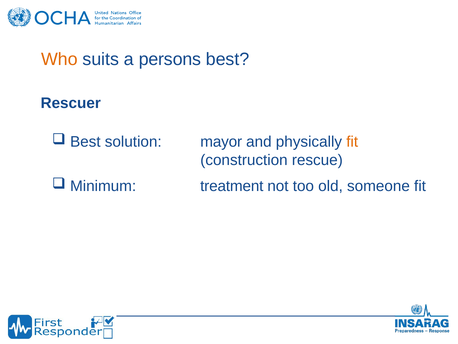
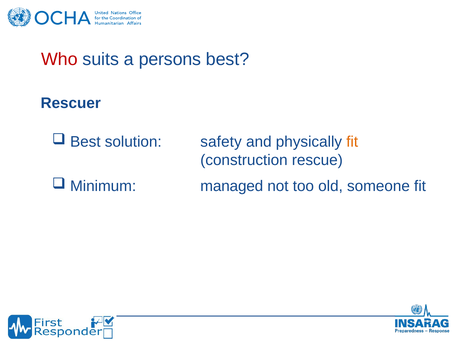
Who colour: orange -> red
mayor: mayor -> safety
treatment: treatment -> managed
